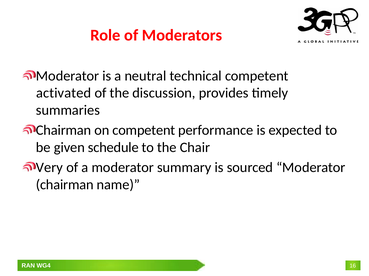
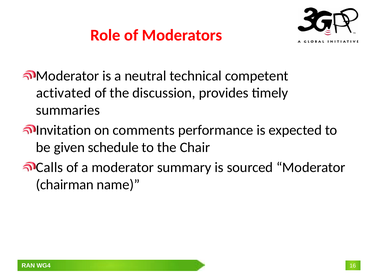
Chairman at (64, 131): Chairman -> Invitation
on competent: competent -> comments
Very: Very -> Calls
